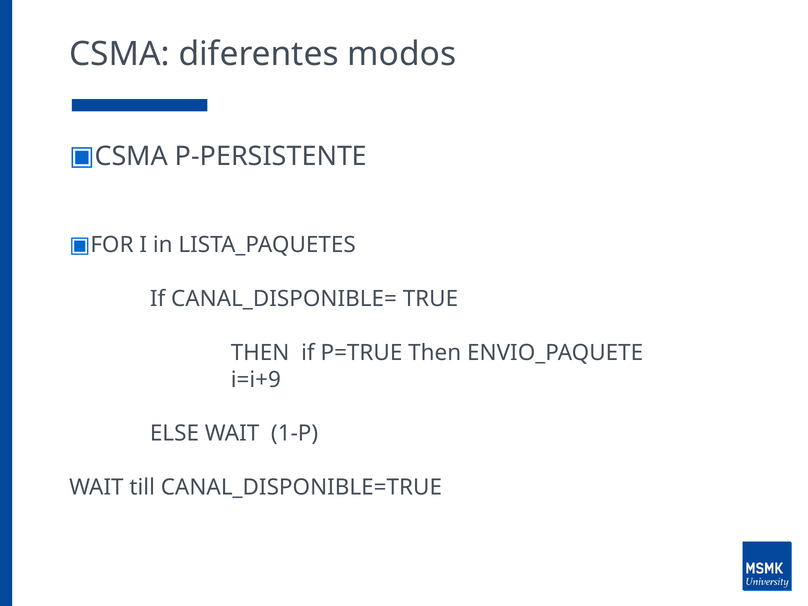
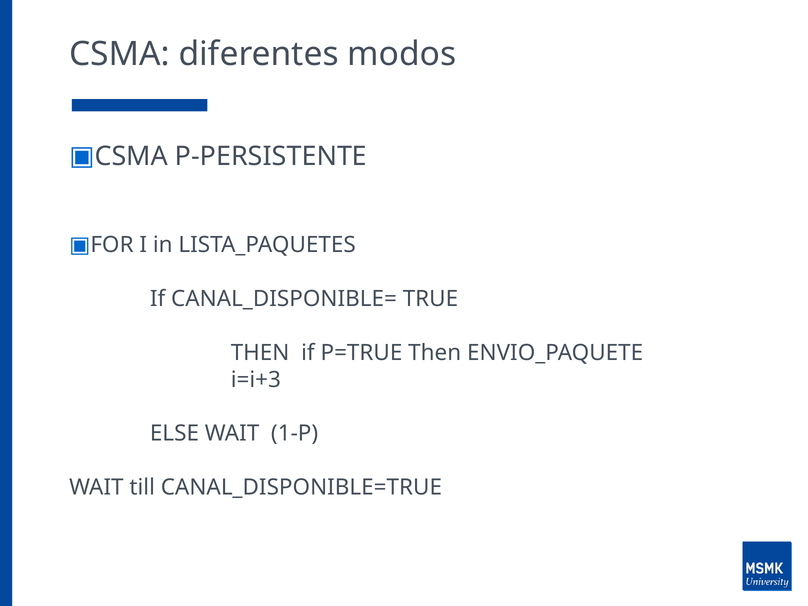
i=i+9: i=i+9 -> i=i+3
